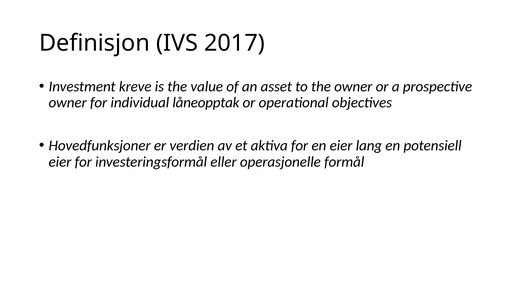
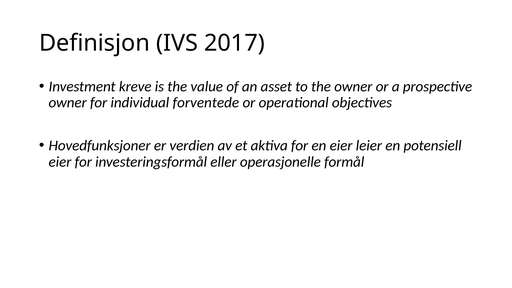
låneopptak: låneopptak -> forventede
lang: lang -> leier
